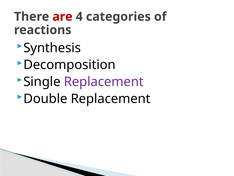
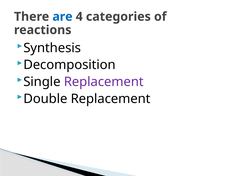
are colour: red -> blue
